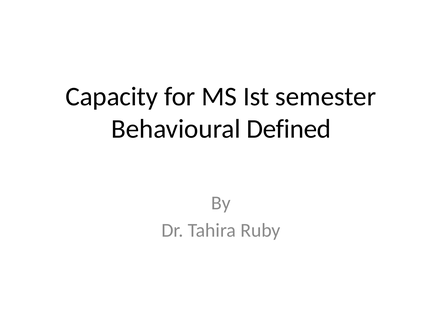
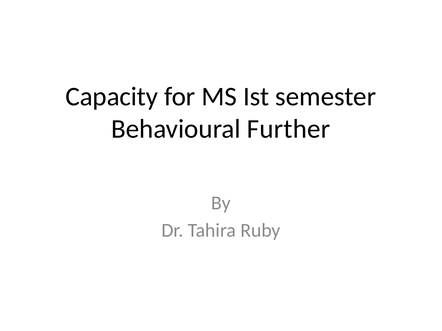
Defined: Defined -> Further
